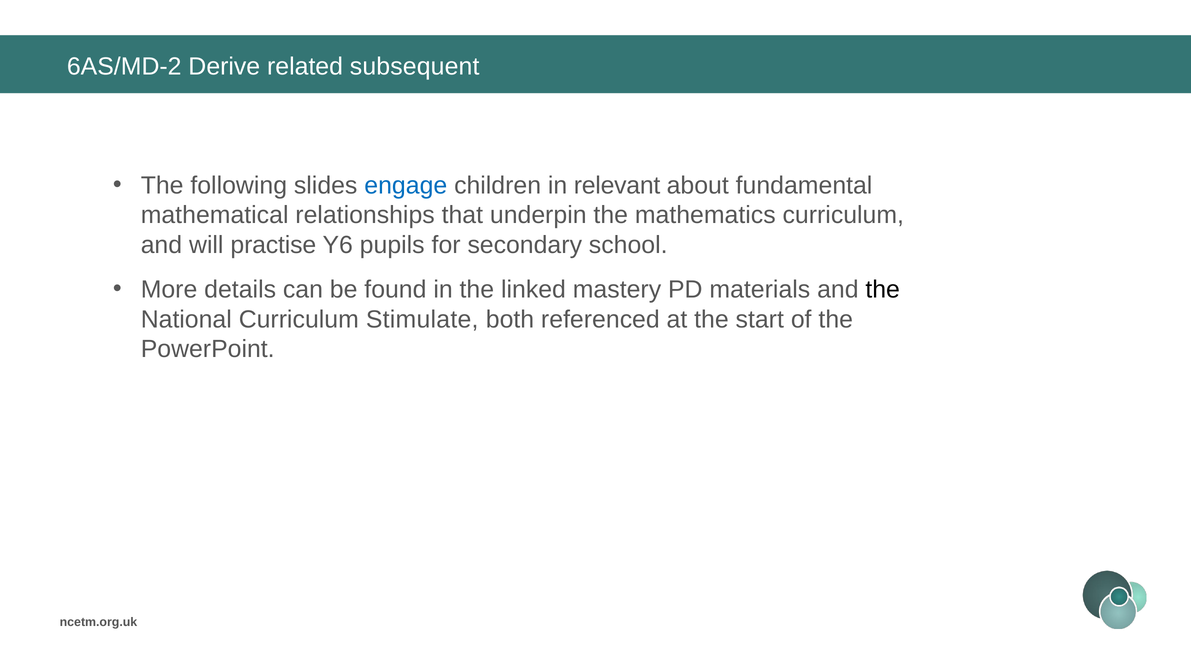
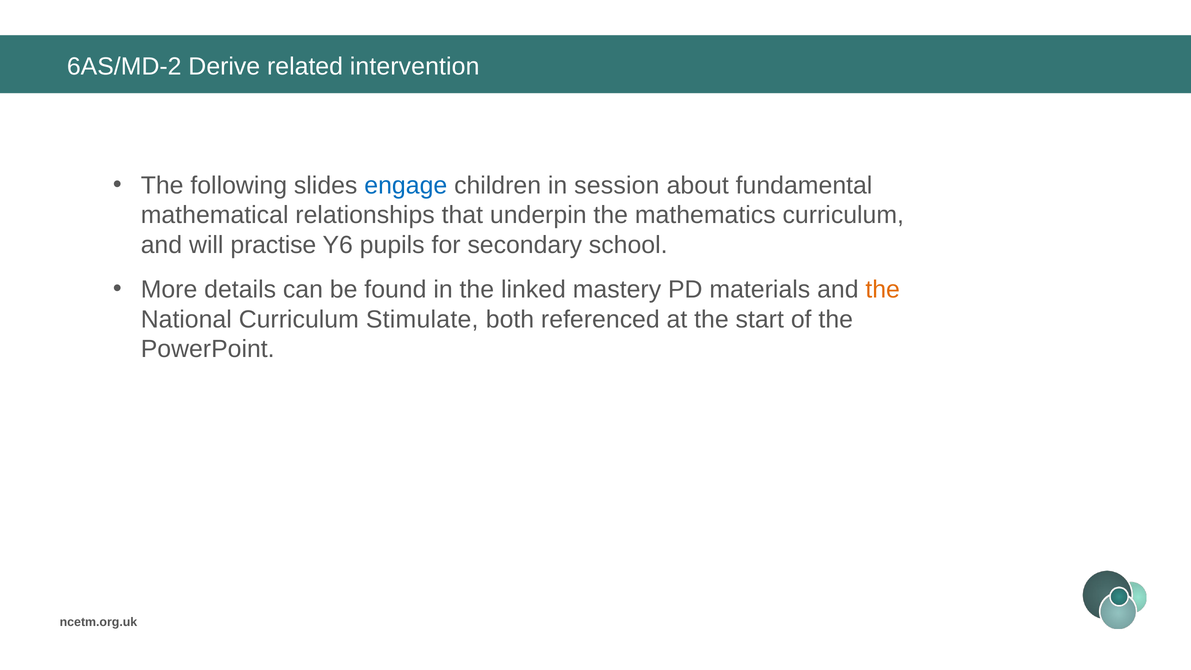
subsequent: subsequent -> intervention
relevant: relevant -> session
the at (883, 290) colour: black -> orange
